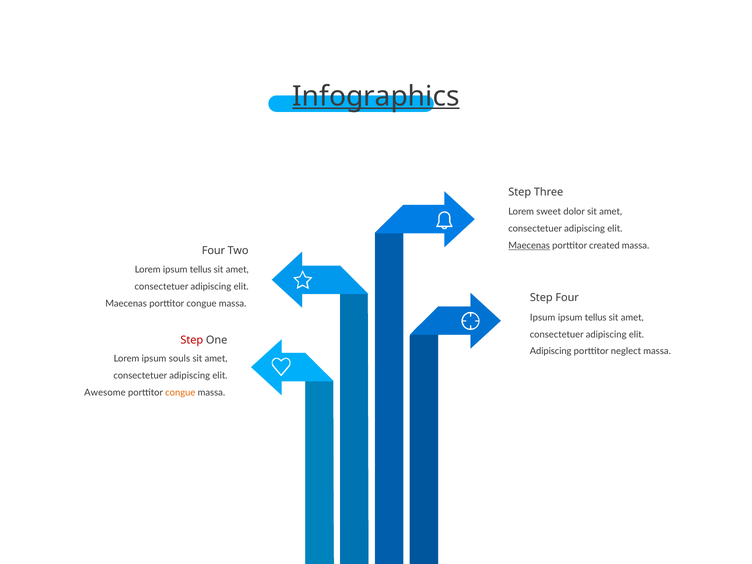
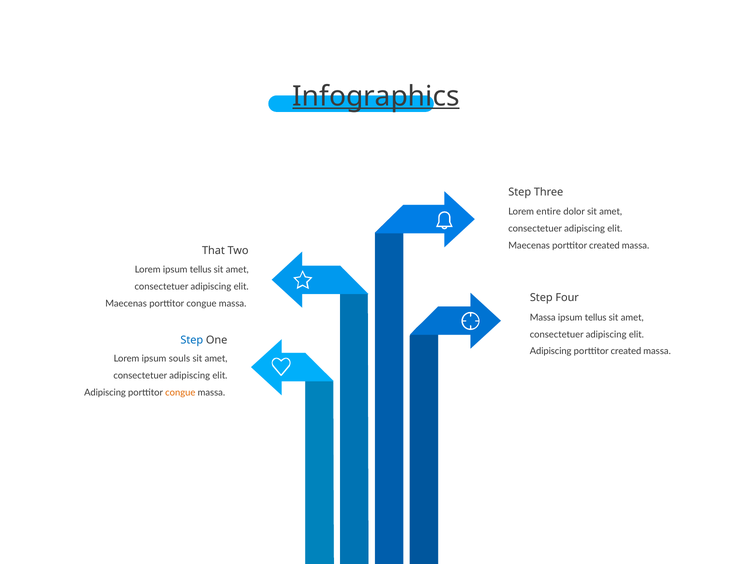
sweet: sweet -> entire
Maecenas at (529, 246) underline: present -> none
Four at (213, 251): Four -> That
Ipsum at (543, 317): Ipsum -> Massa
Step at (192, 340) colour: red -> blue
neglect at (626, 351): neglect -> created
Awesome at (105, 393): Awesome -> Adipiscing
